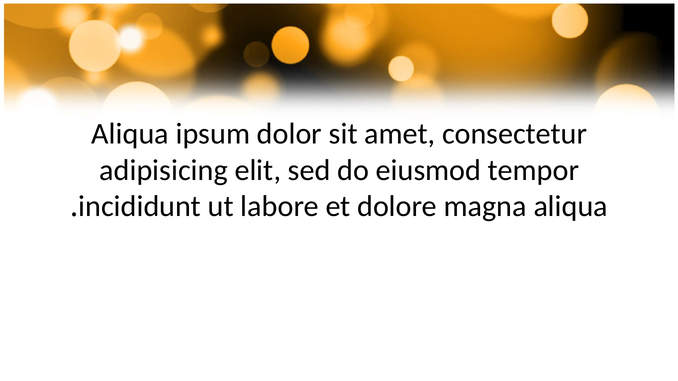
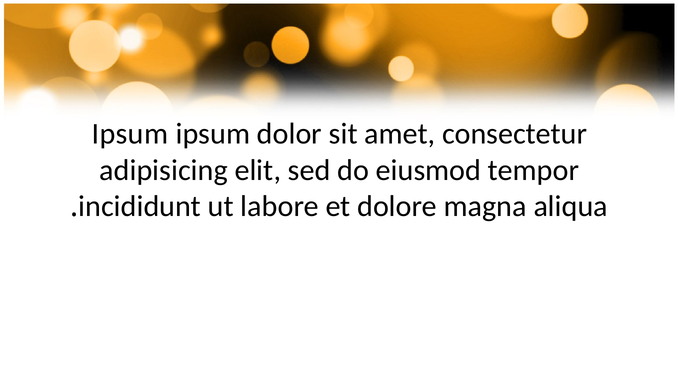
Aliqua at (130, 134): Aliqua -> Ipsum
